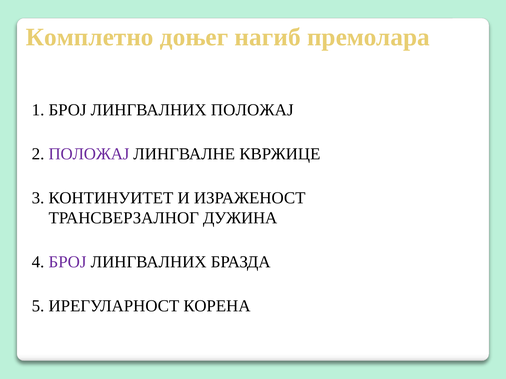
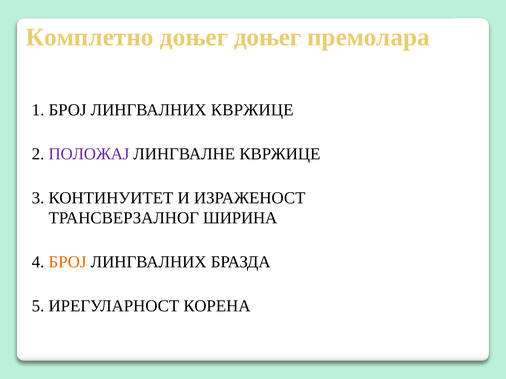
доњег нагиб: нагиб -> доњег
ЛИНГВАЛНИХ ПОЛОЖАЈ: ПОЛОЖАЈ -> КВРЖИЦЕ
ДУЖИНА: ДУЖИНА -> ШИРИНА
БРОЈ at (68, 262) colour: purple -> orange
